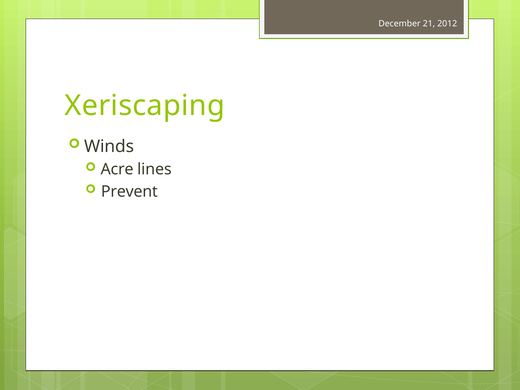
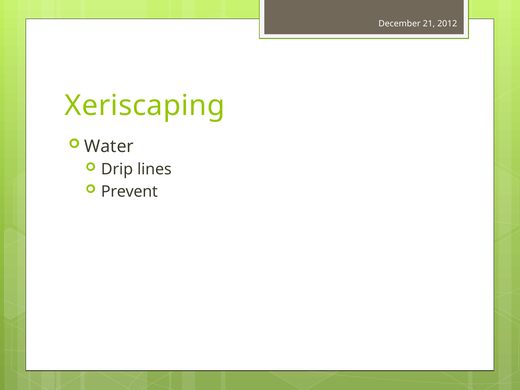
Winds: Winds -> Water
Acre: Acre -> Drip
